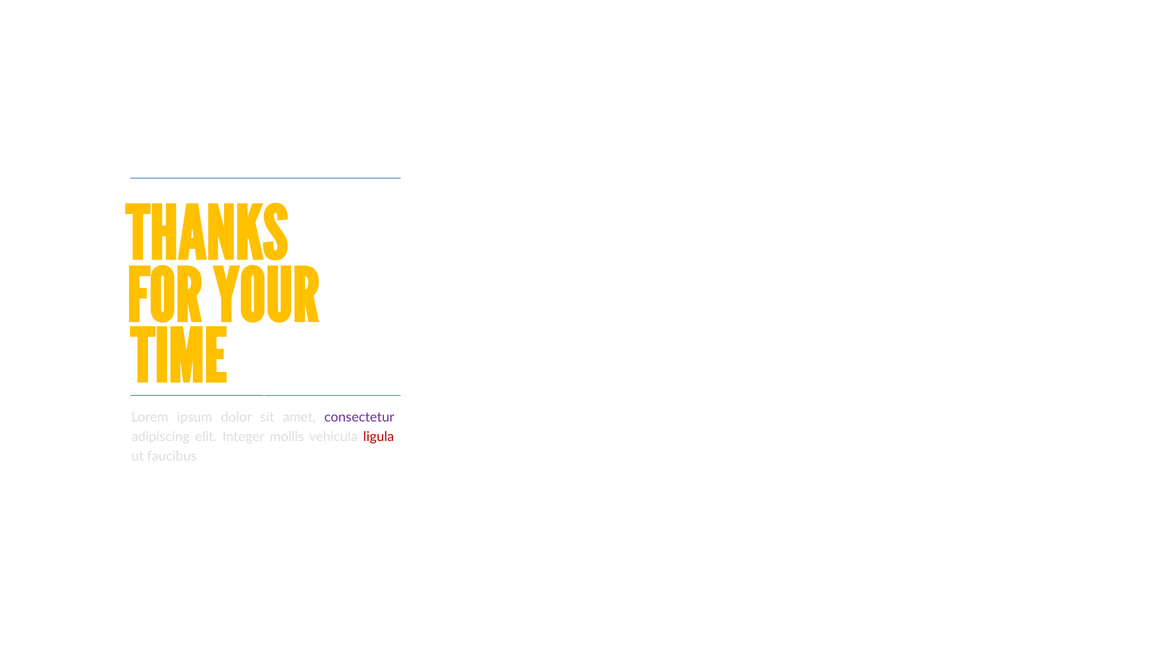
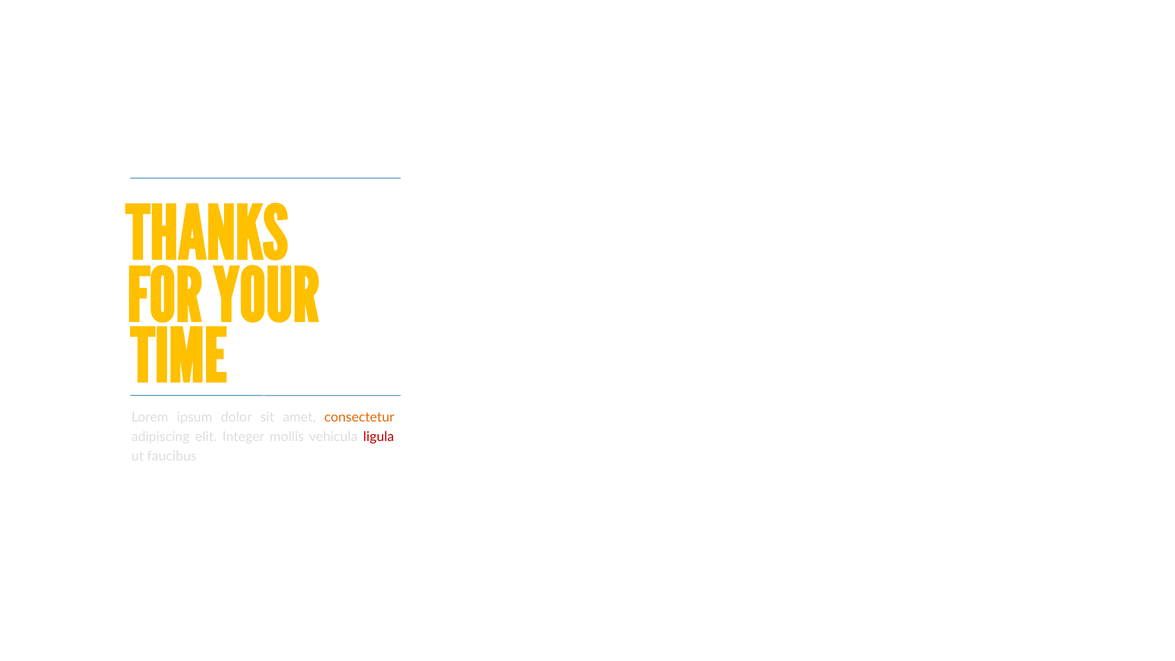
consectetur colour: purple -> orange
